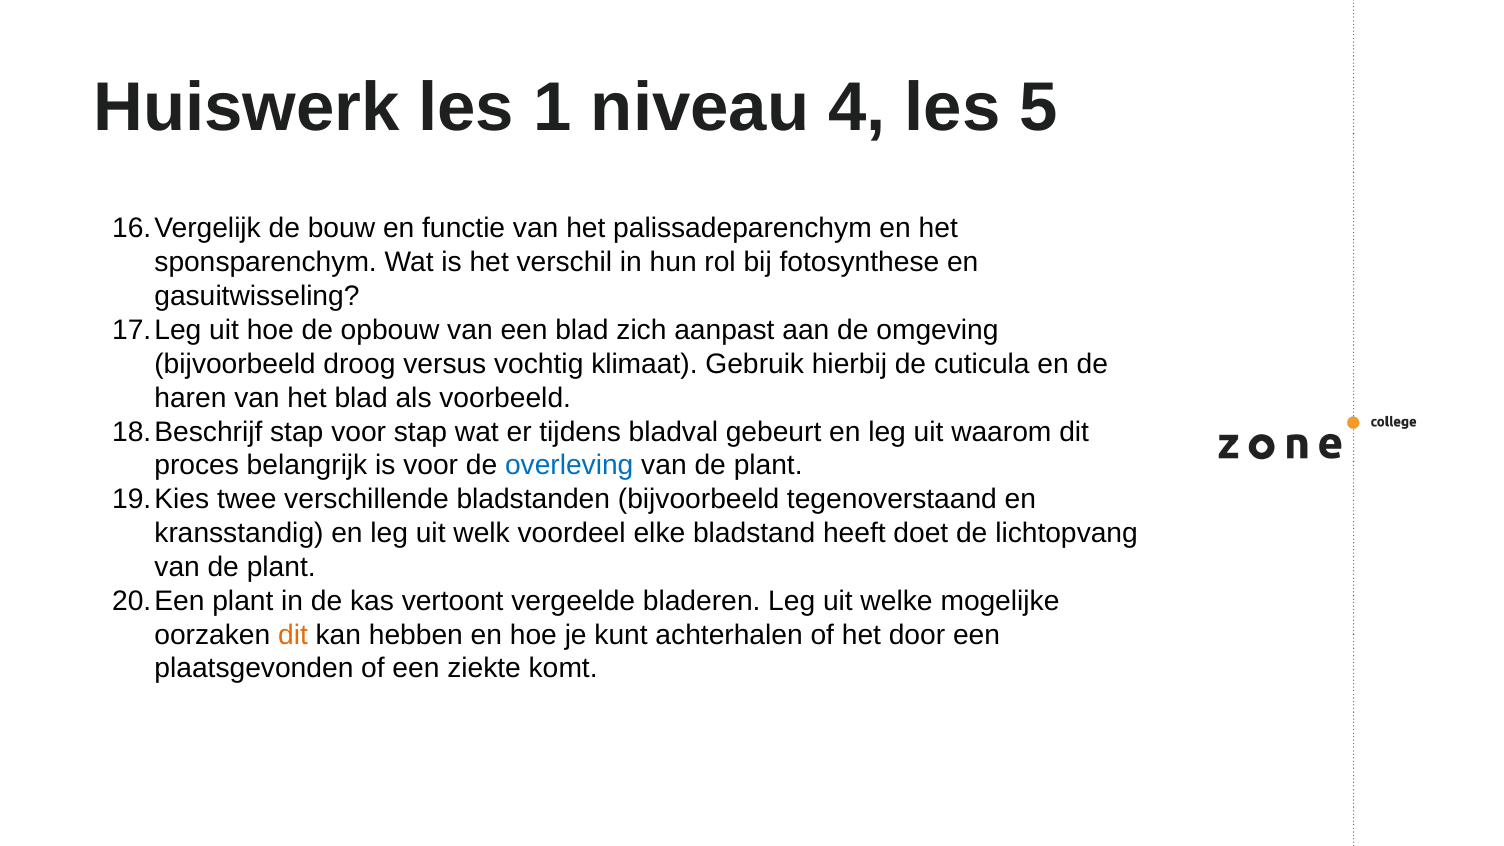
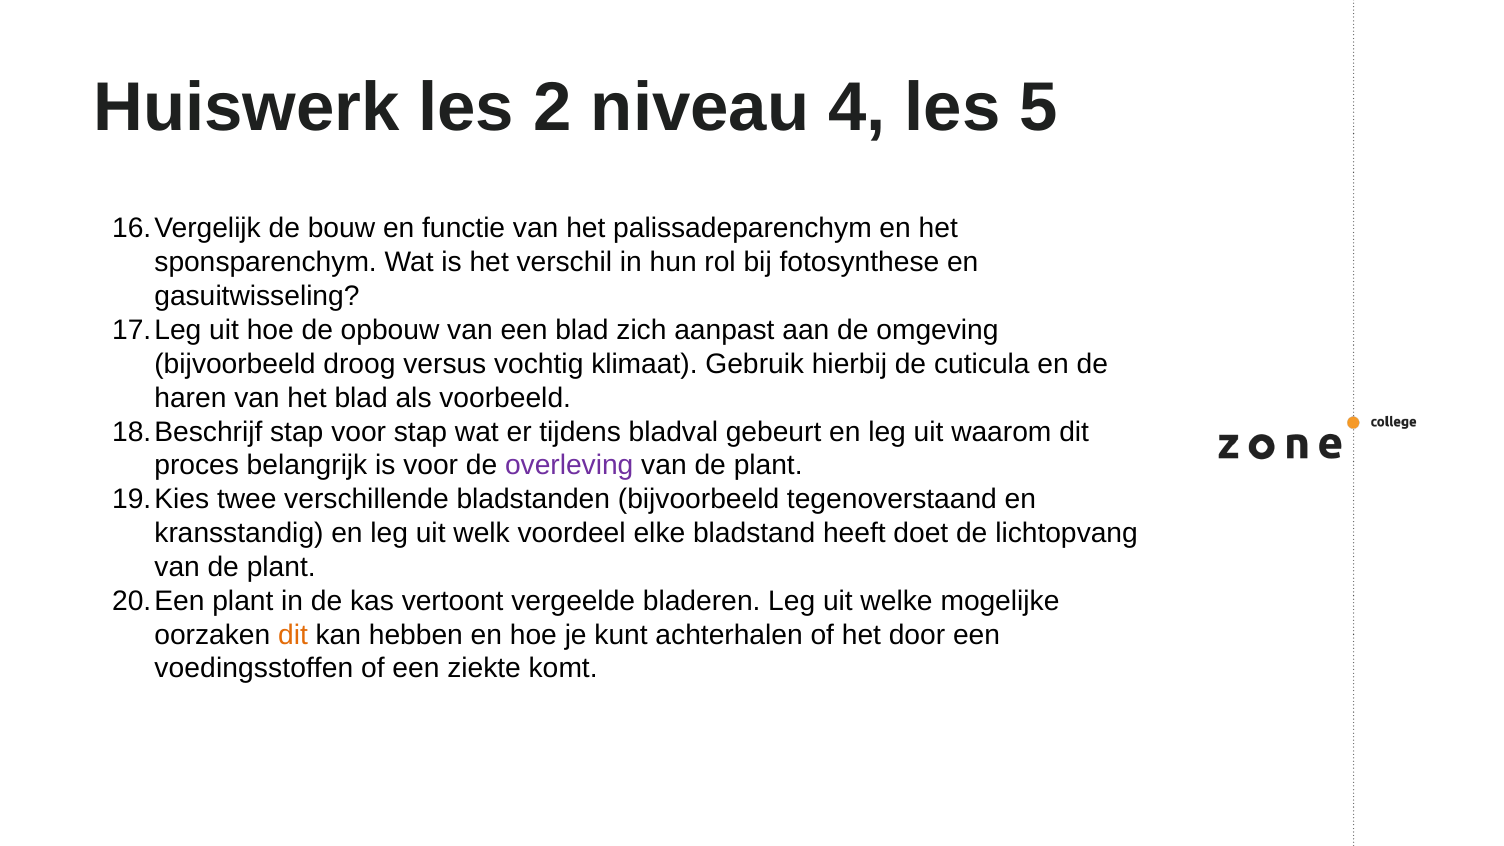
1: 1 -> 2
overleving colour: blue -> purple
plaatsgevonden: plaatsgevonden -> voedingsstoffen
